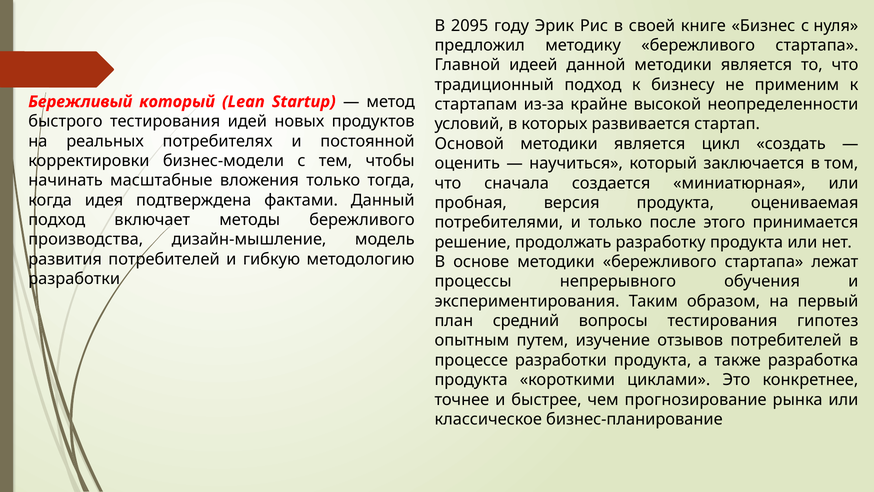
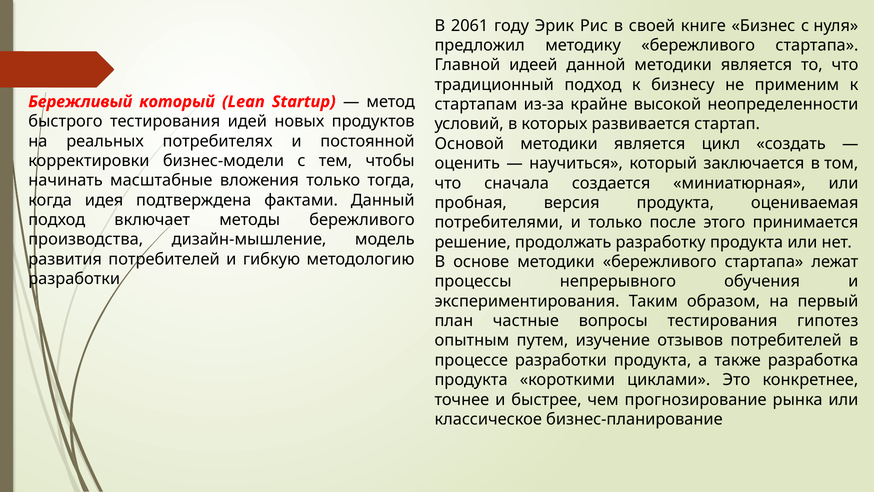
2095: 2095 -> 2061
средний: средний -> частные
